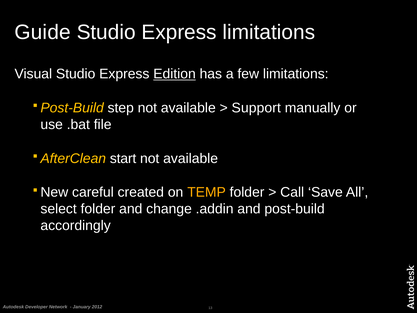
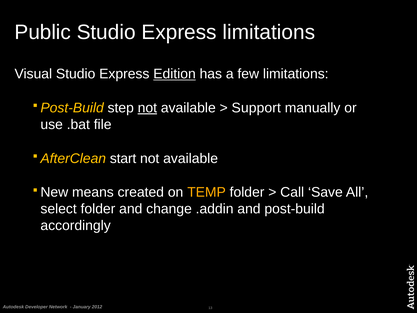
Guide: Guide -> Public
not at (147, 108) underline: none -> present
careful: careful -> means
